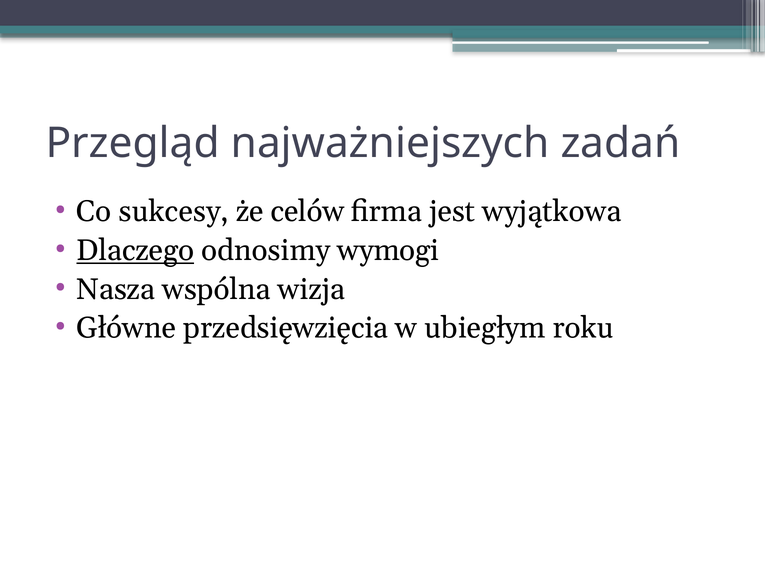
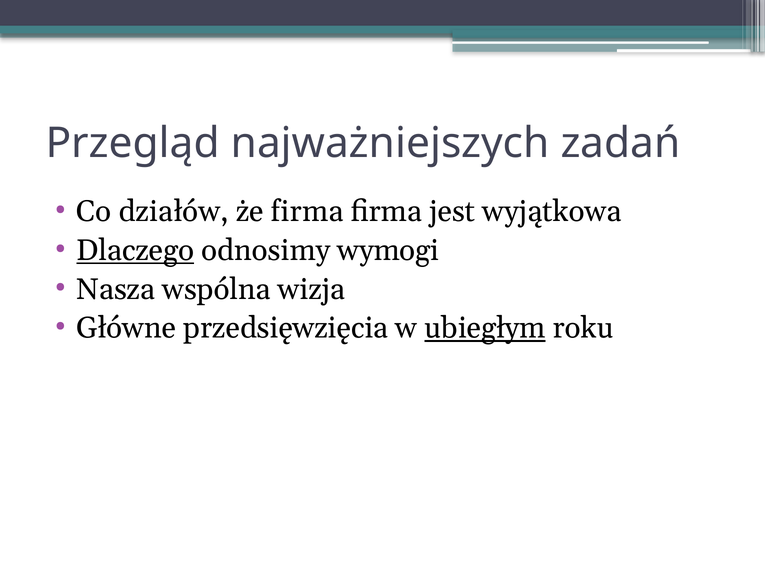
sukcesy: sukcesy -> działów
że celów: celów -> firma
ubiegłym underline: none -> present
